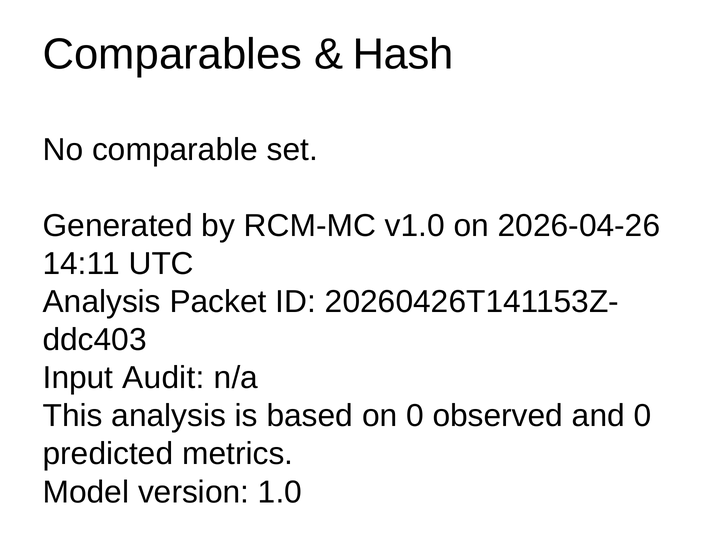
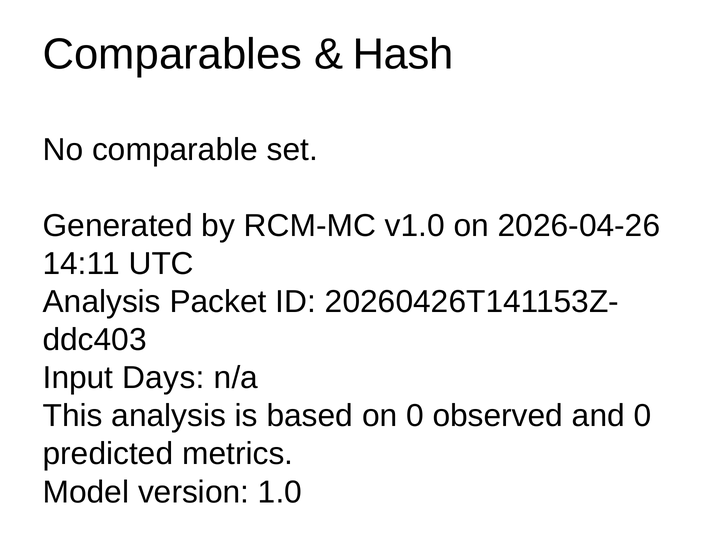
Audit: Audit -> Days
